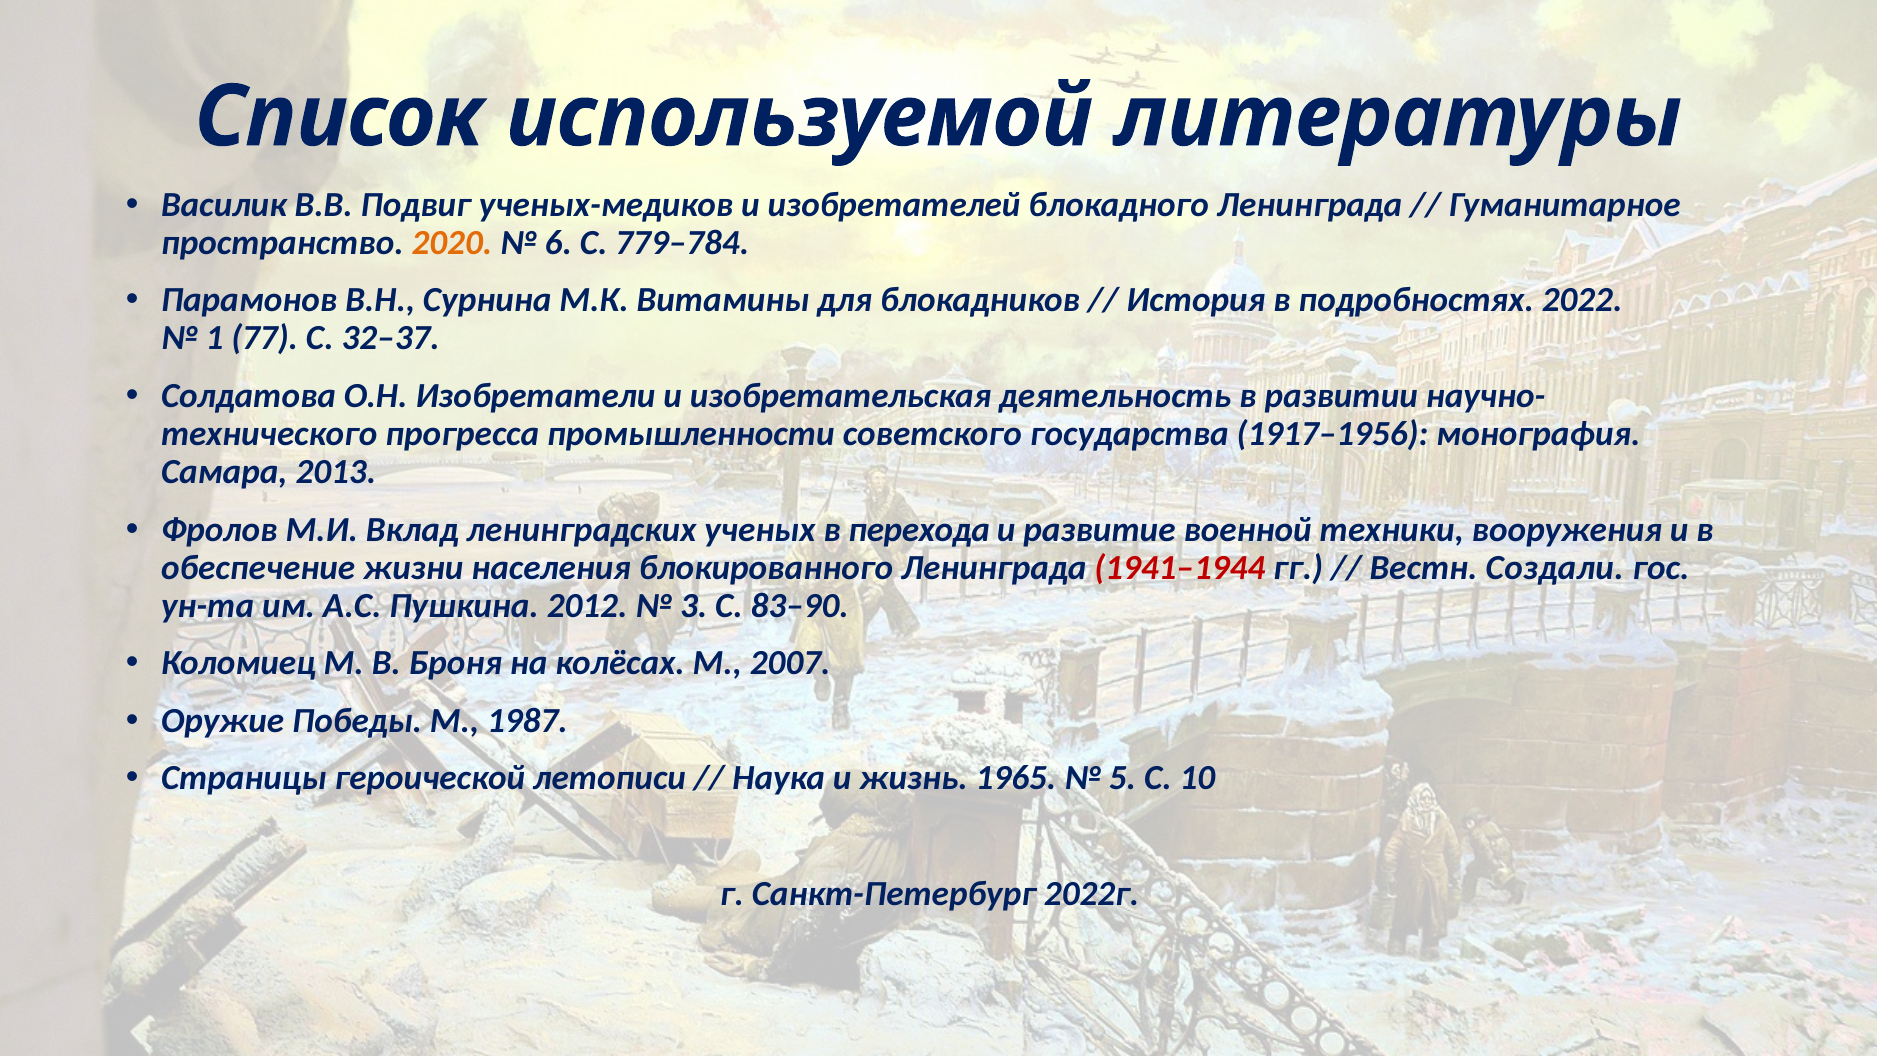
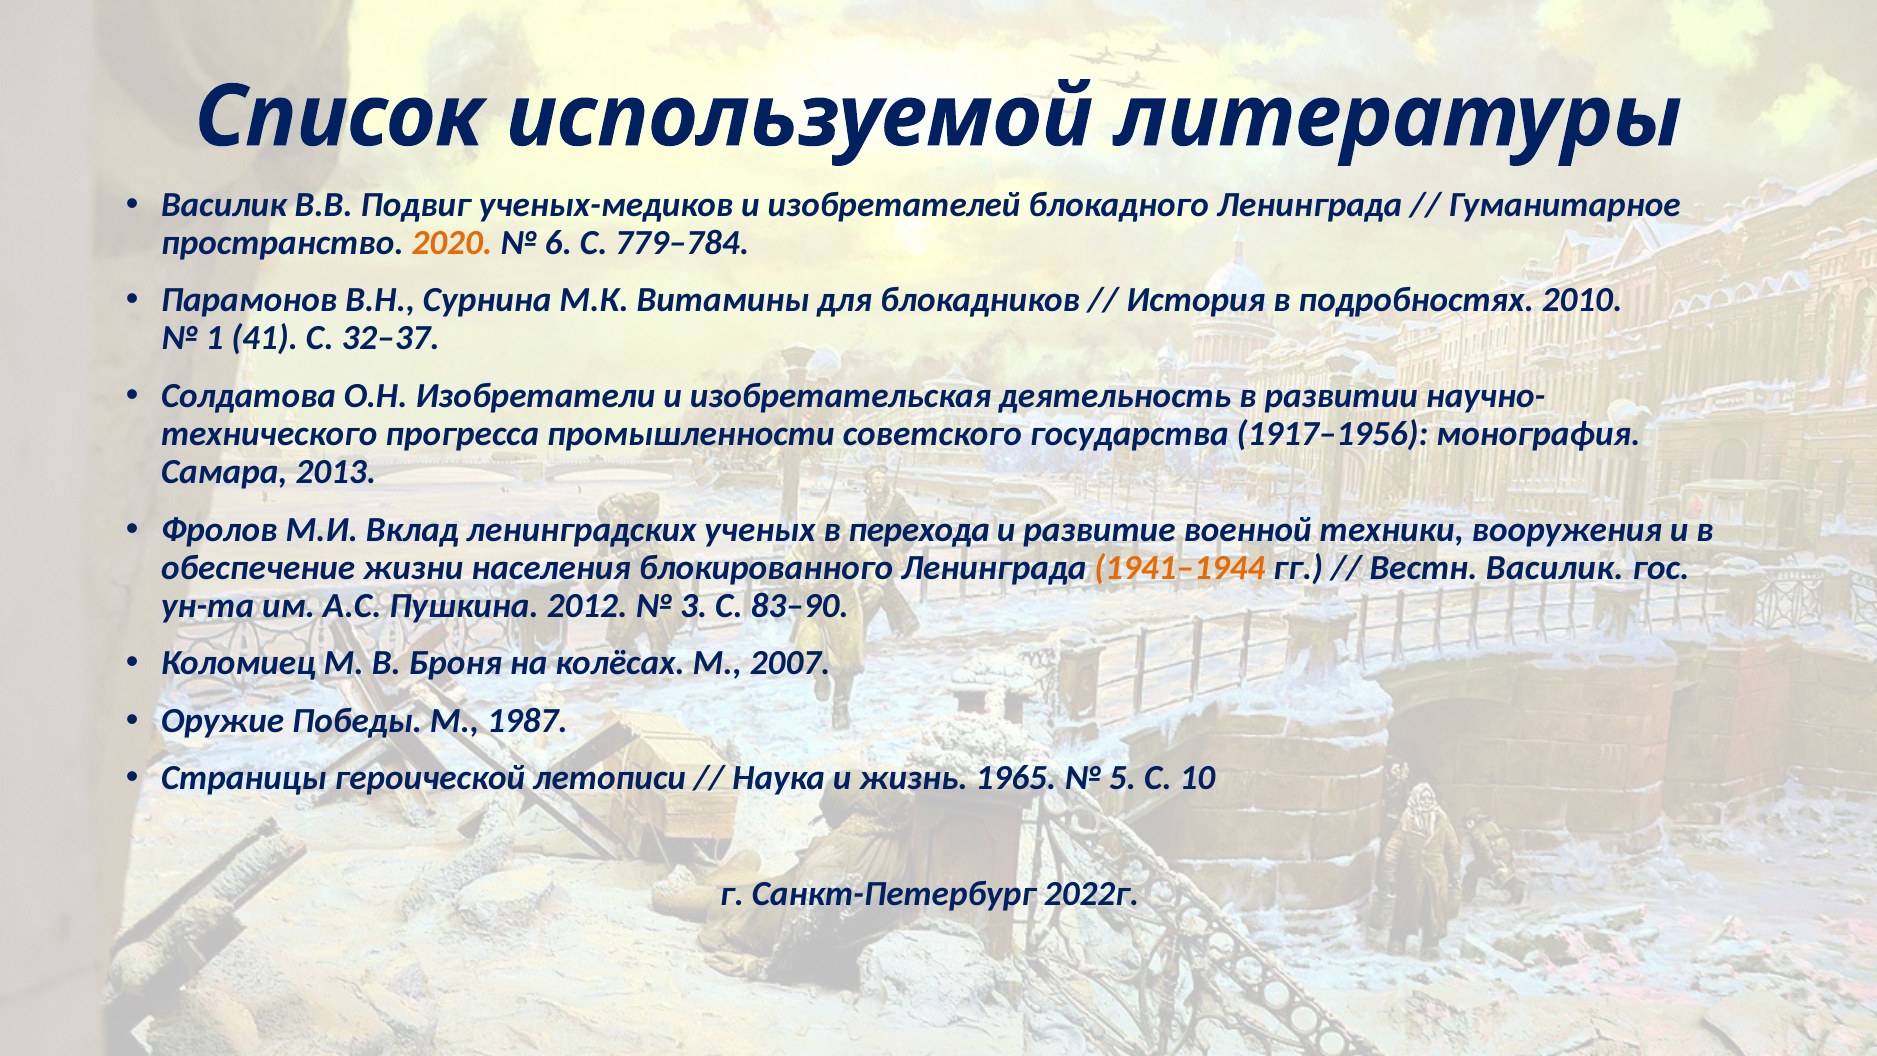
2022: 2022 -> 2010
77: 77 -> 41
1941–1944 colour: red -> orange
Вестн Создали: Создали -> Василик
